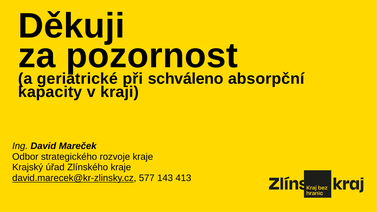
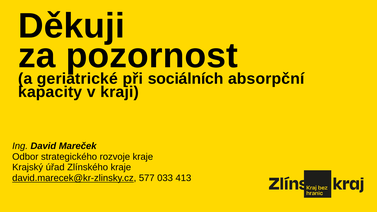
schváleno: schváleno -> sociálních
143: 143 -> 033
